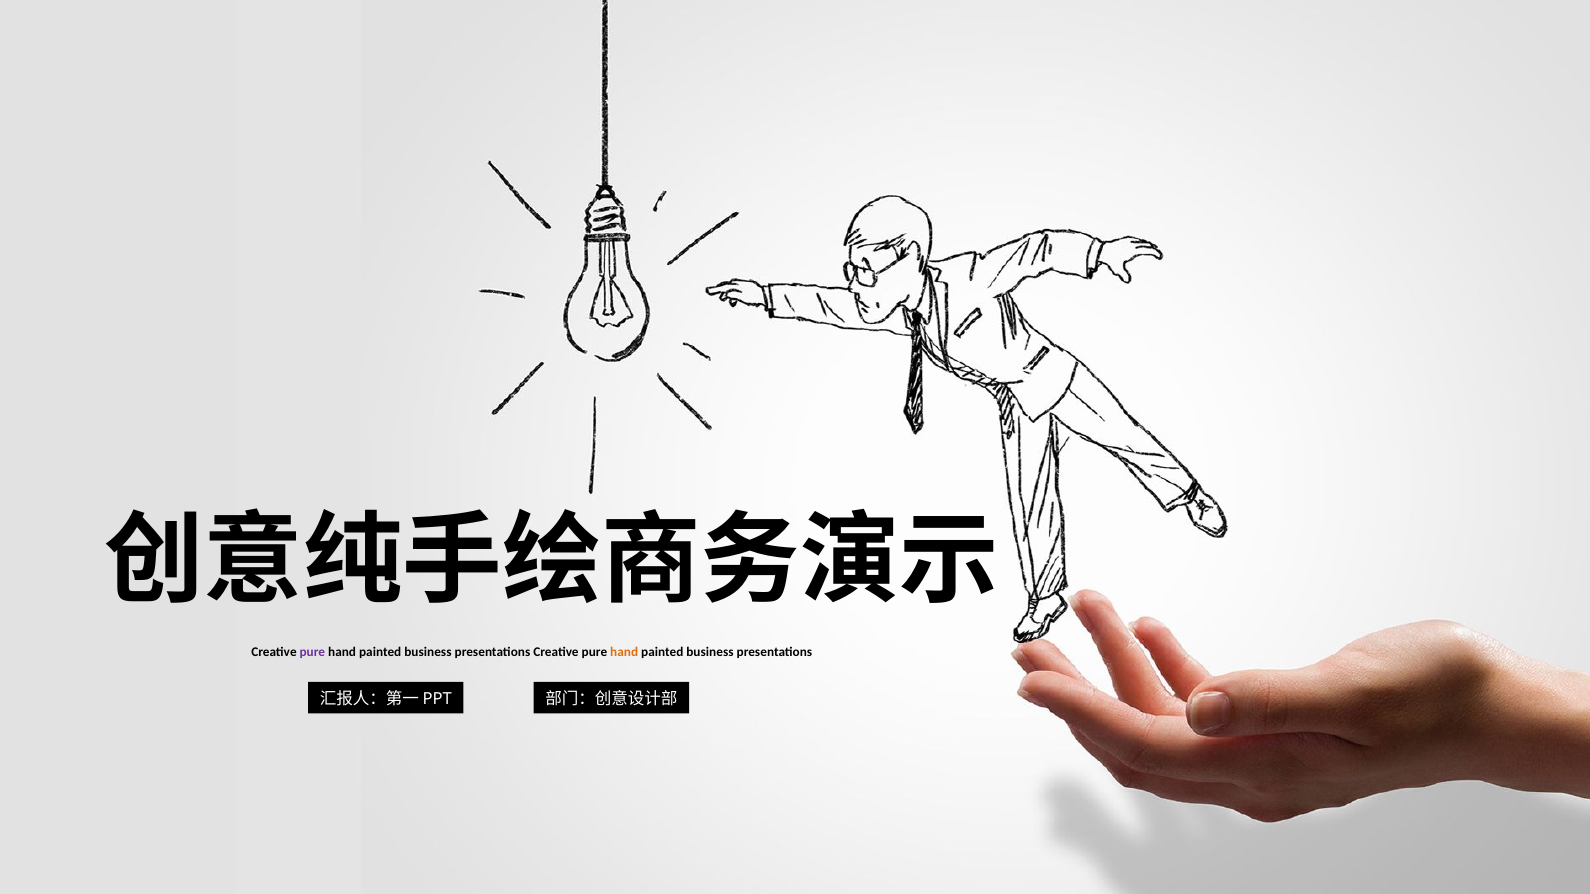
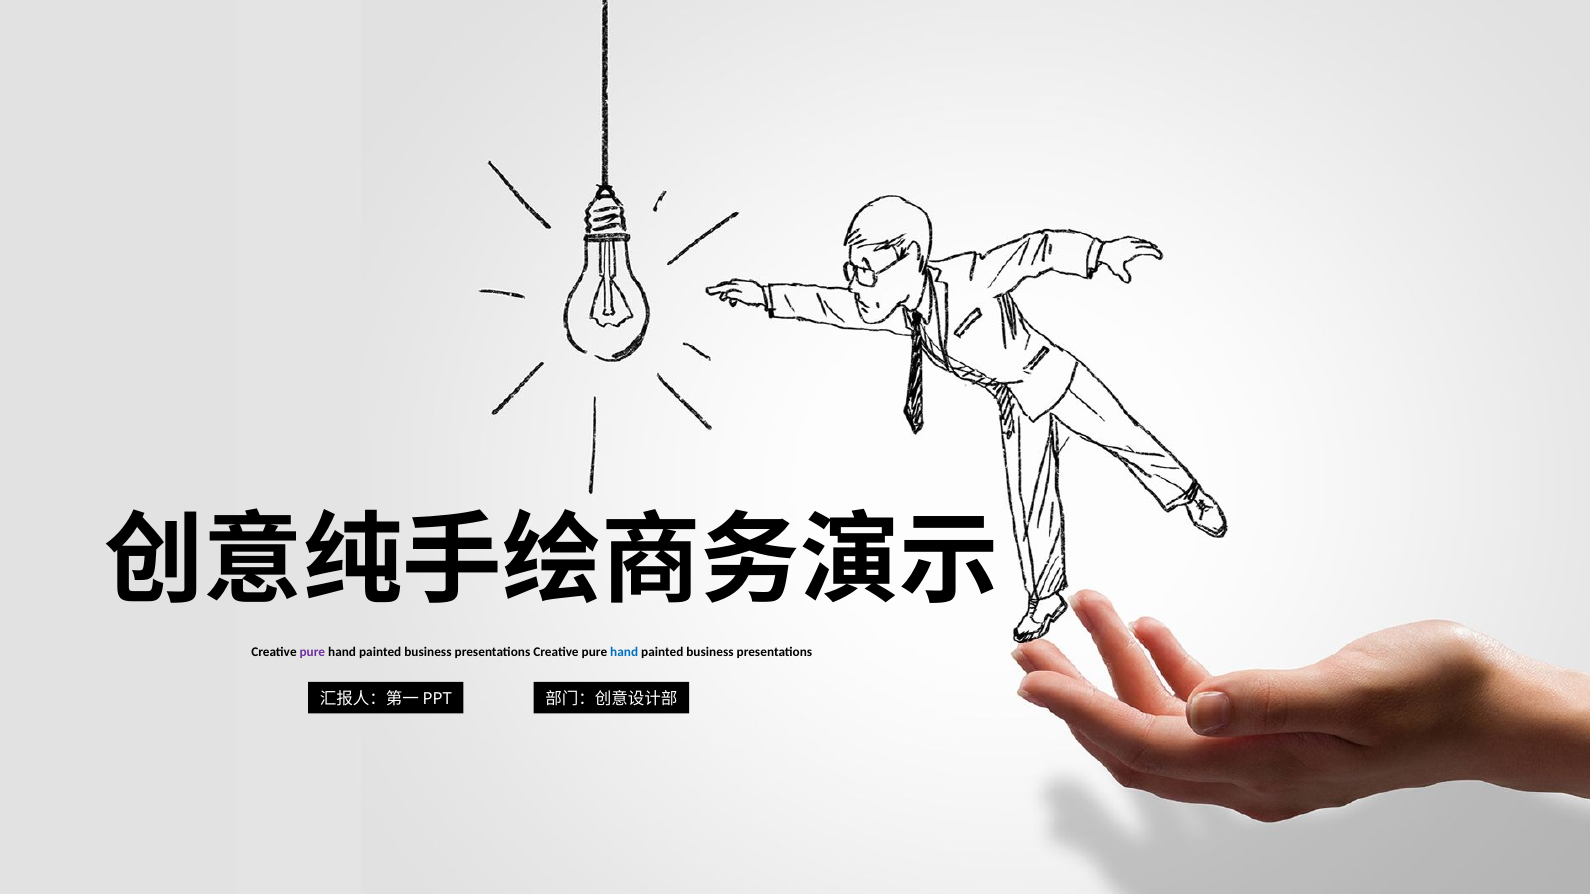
hand at (624, 653) colour: orange -> blue
